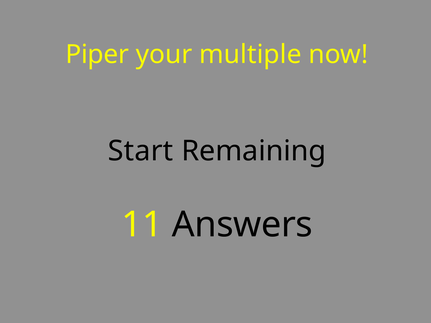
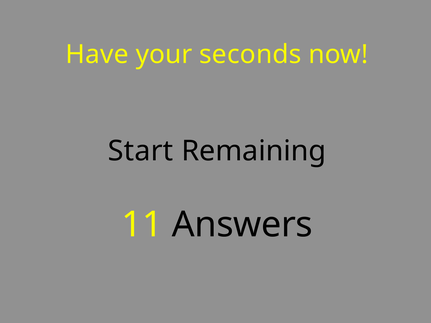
Piper: Piper -> Have
multiple: multiple -> seconds
